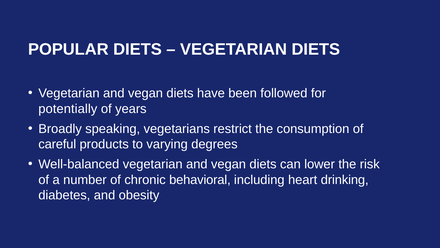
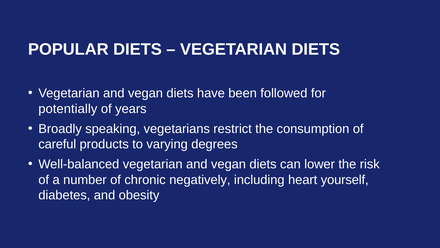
behavioral: behavioral -> negatively
drinking: drinking -> yourself
